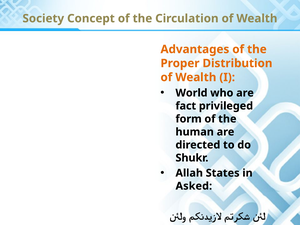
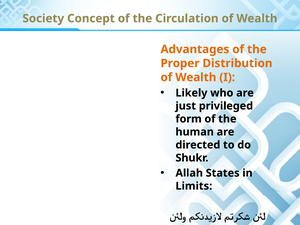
World: World -> Likely
fact: fact -> just
Asked: Asked -> Limits
